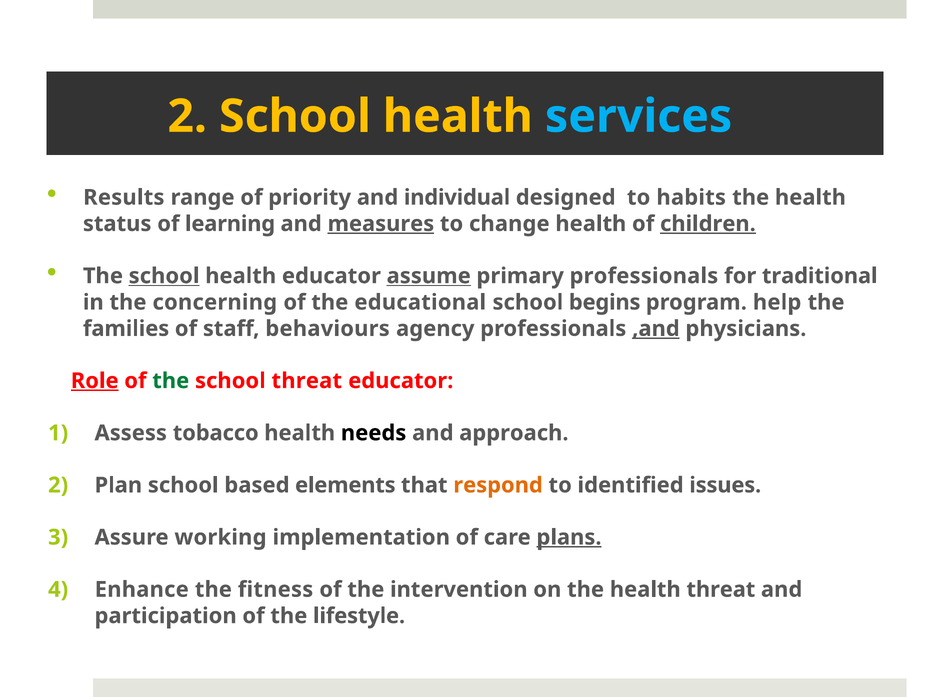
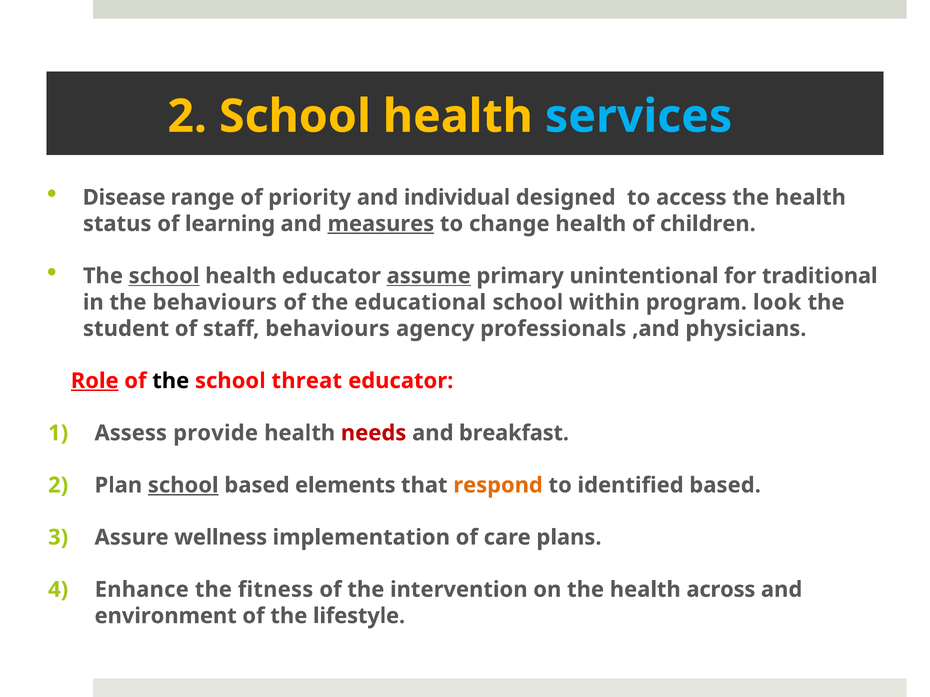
Results: Results -> Disease
habits: habits -> access
children underline: present -> none
primary professionals: professionals -> unintentional
the concerning: concerning -> behaviours
begins: begins -> within
help: help -> look
families: families -> student
,and underline: present -> none
the at (171, 381) colour: green -> black
tobacco: tobacco -> provide
needs colour: black -> red
approach: approach -> breakfast
school at (183, 486) underline: none -> present
identified issues: issues -> based
working: working -> wellness
plans underline: present -> none
health threat: threat -> across
participation: participation -> environment
